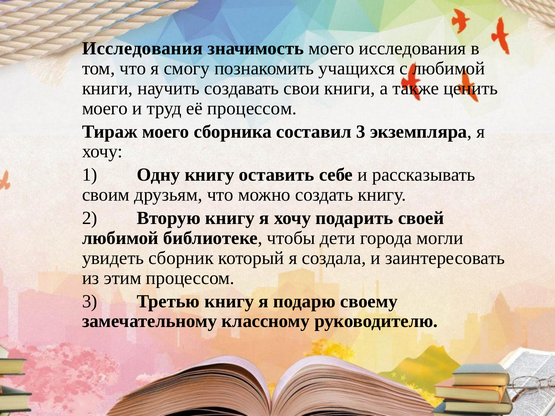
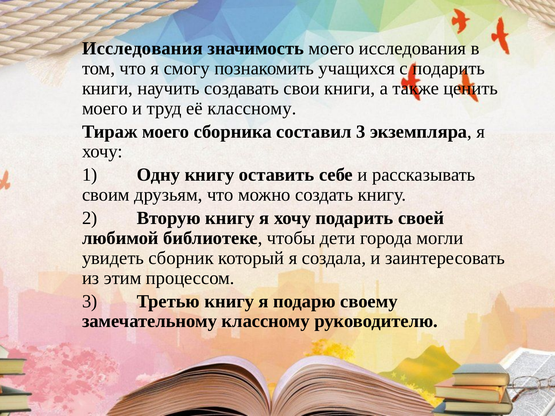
с любимой: любимой -> подарить
её процессом: процессом -> классному
